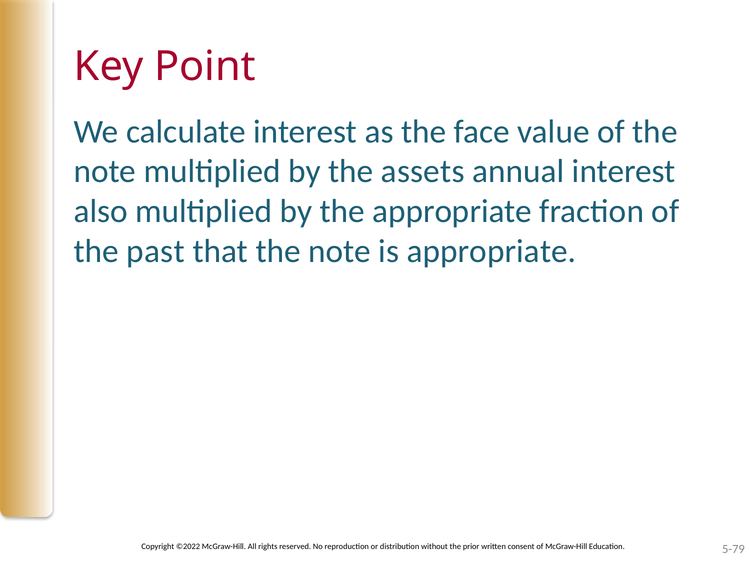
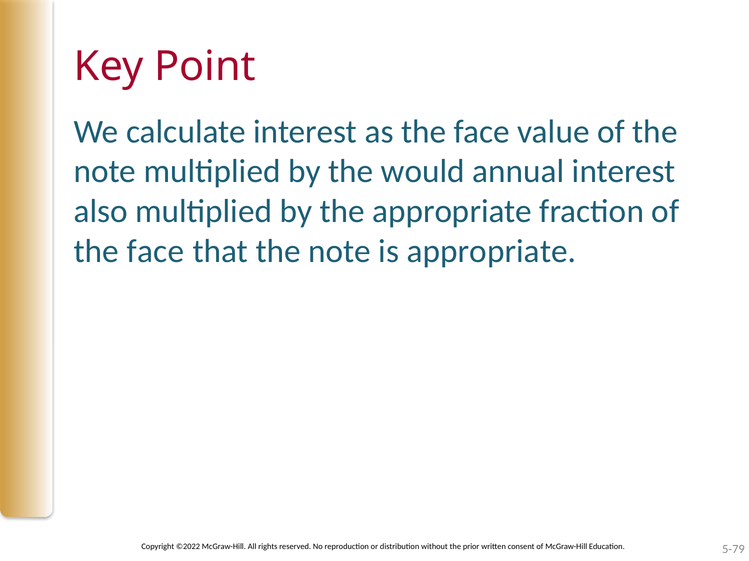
assets: assets -> would
past at (156, 252): past -> face
